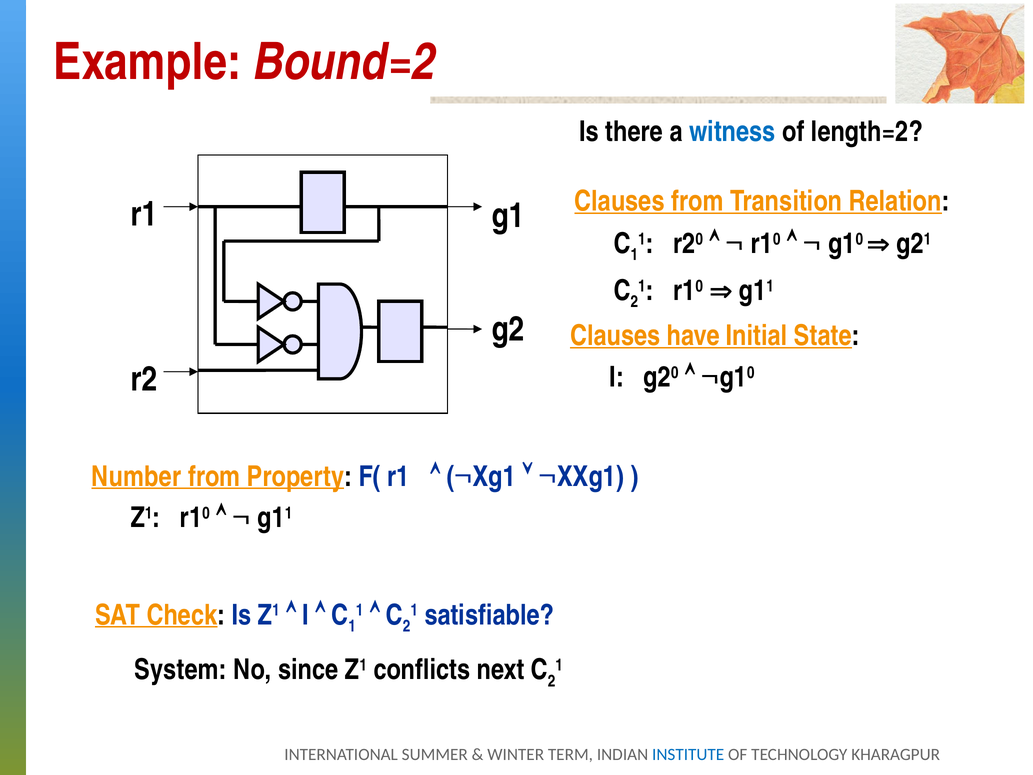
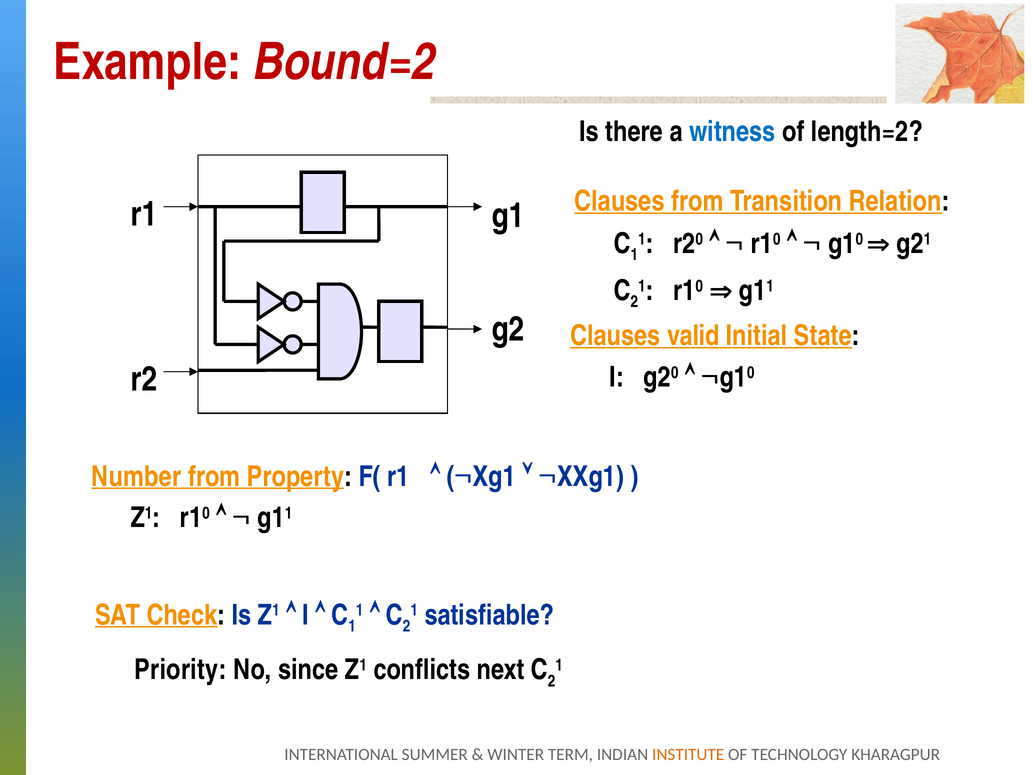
have: have -> valid
System: System -> Priority
INSTITUTE colour: blue -> orange
